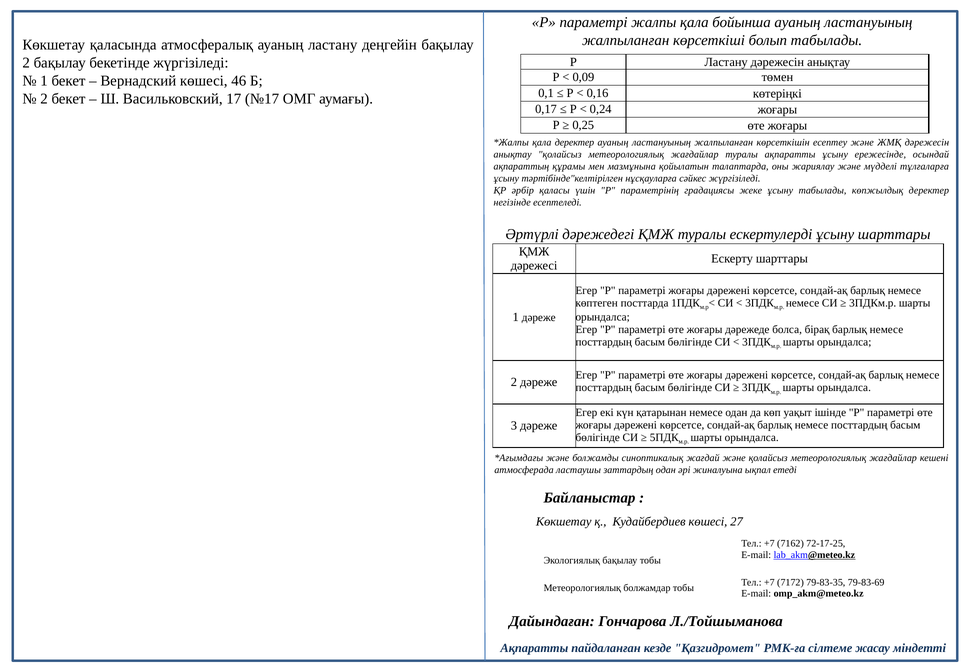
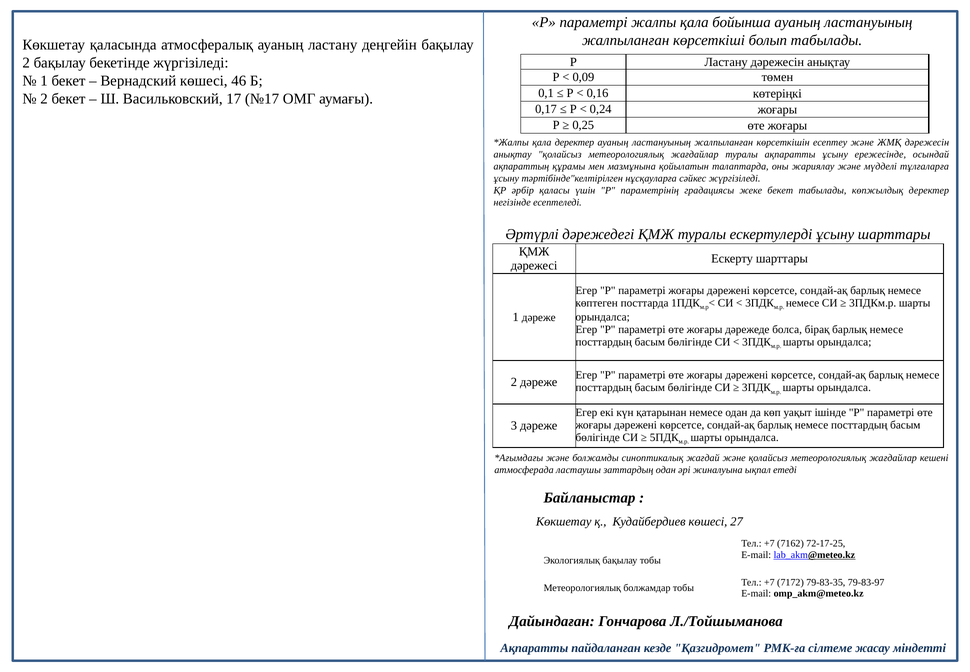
жеке ұсыну: ұсыну -> бекет
79-83-69: 79-83-69 -> 79-83-97
